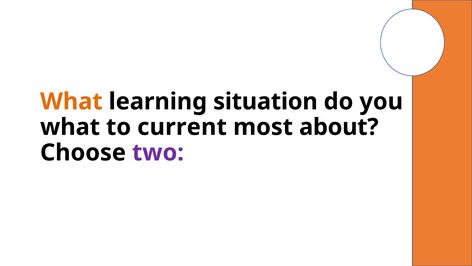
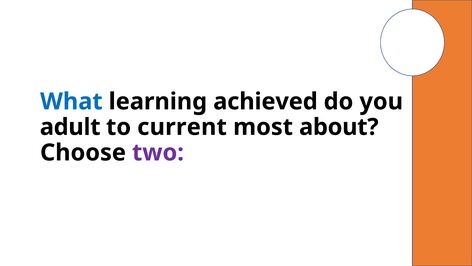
What at (71, 101) colour: orange -> blue
situation: situation -> achieved
what at (70, 127): what -> adult
